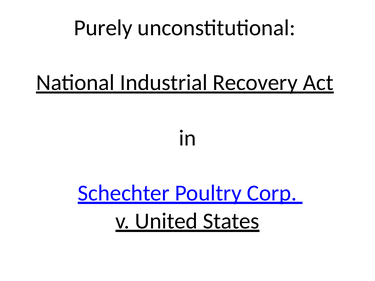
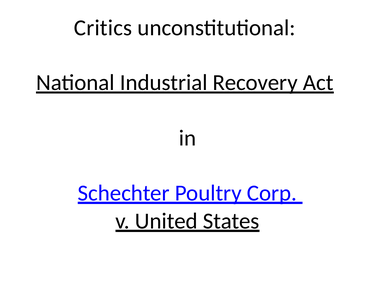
Purely: Purely -> Critics
